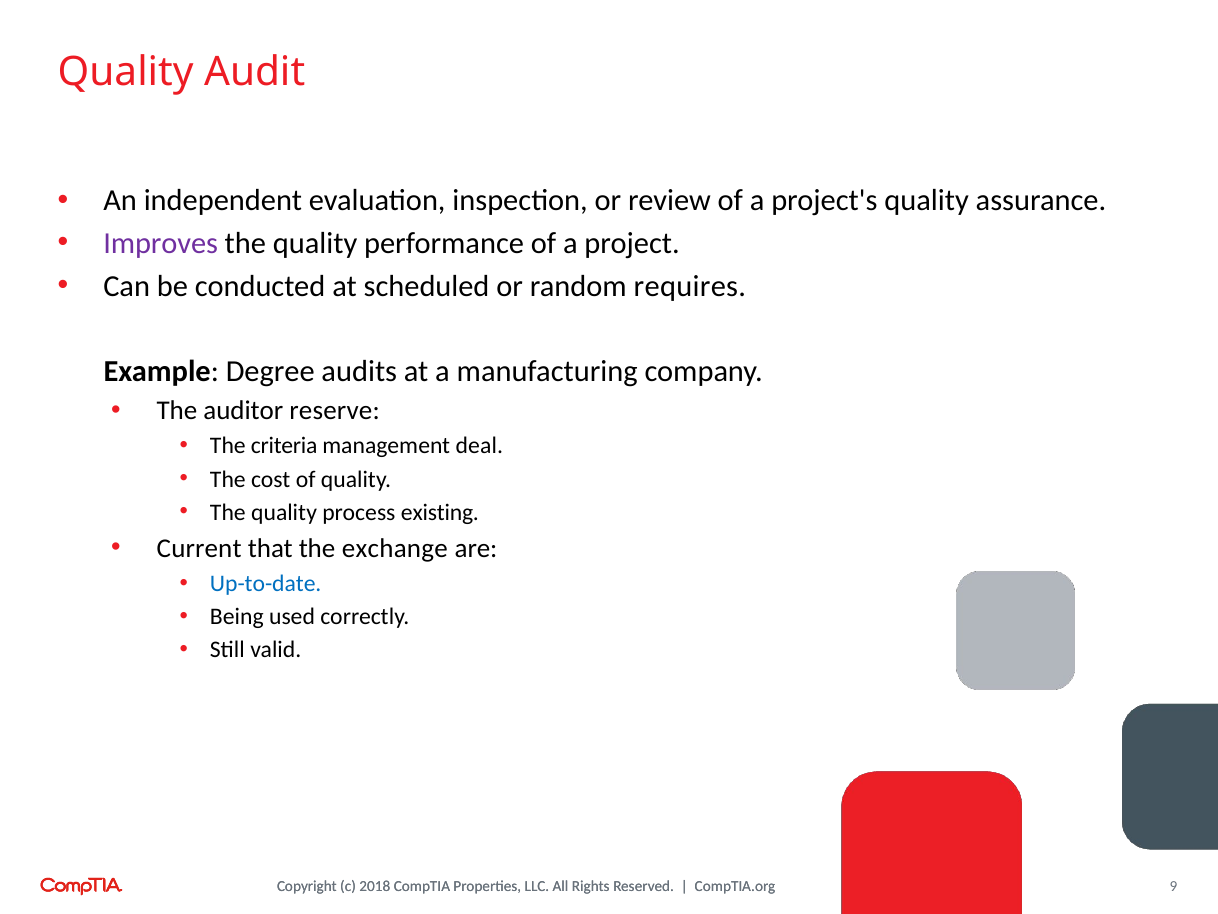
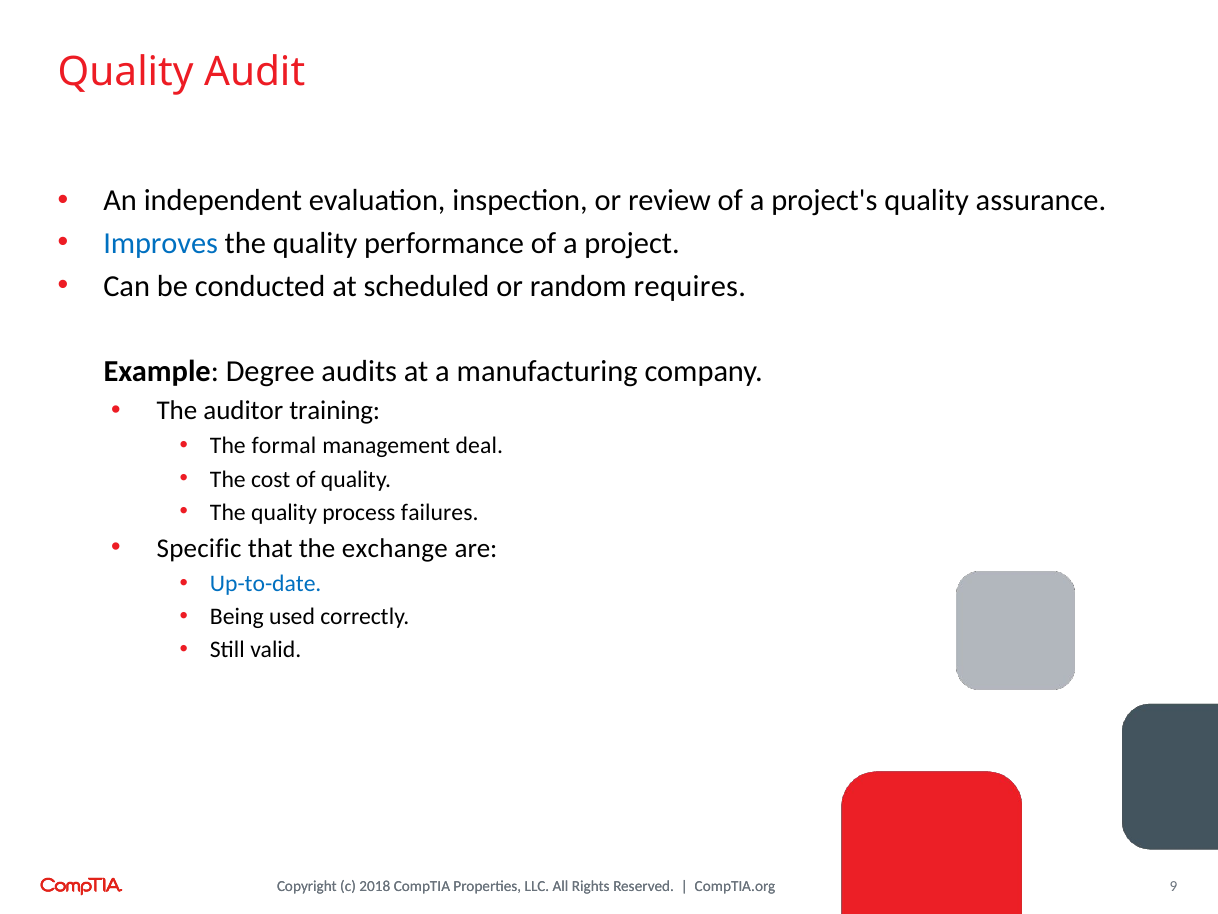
Improves colour: purple -> blue
reserve: reserve -> training
criteria: criteria -> formal
existing: existing -> failures
Current: Current -> Specific
